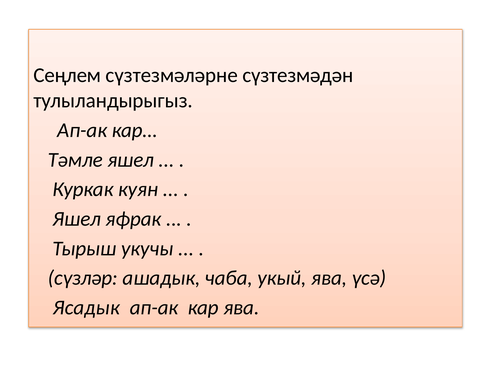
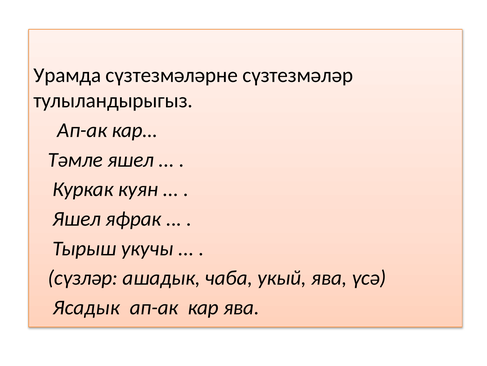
Сеңлем: Сеңлем -> Урамда
сүзтезмәдән: сүзтезмәдән -> сүзтезмәләр
